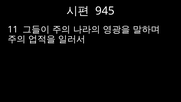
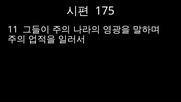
945: 945 -> 175
